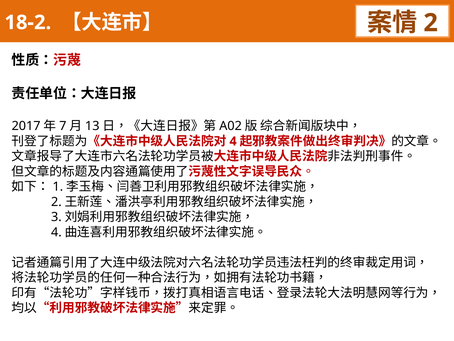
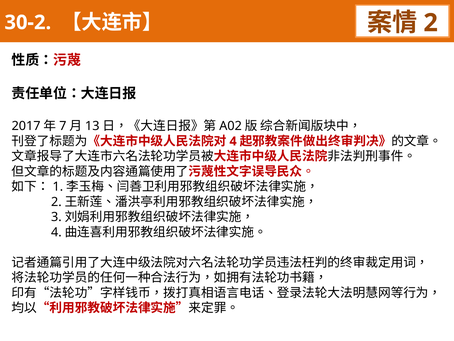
18-2: 18-2 -> 30-2
